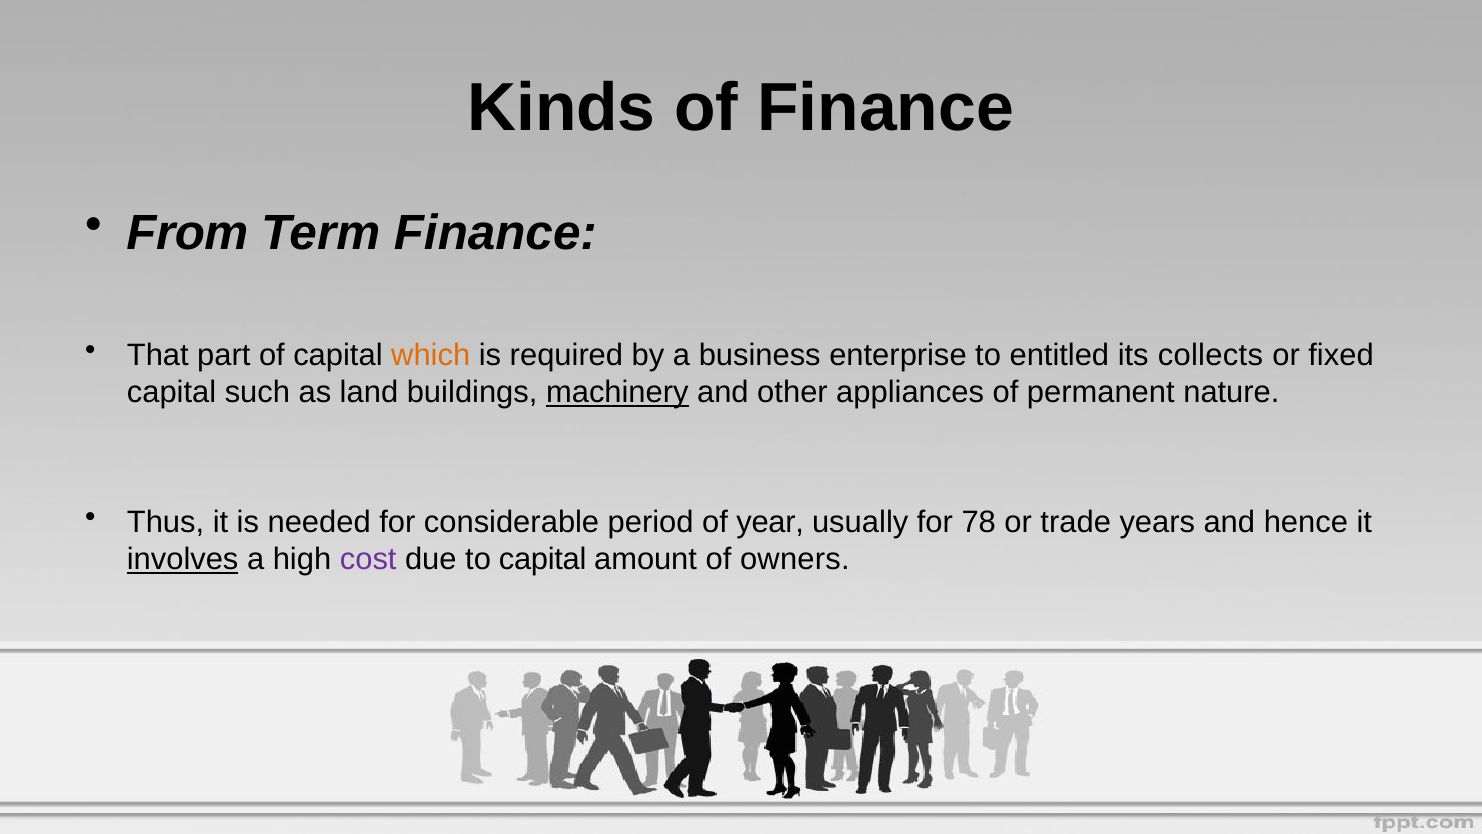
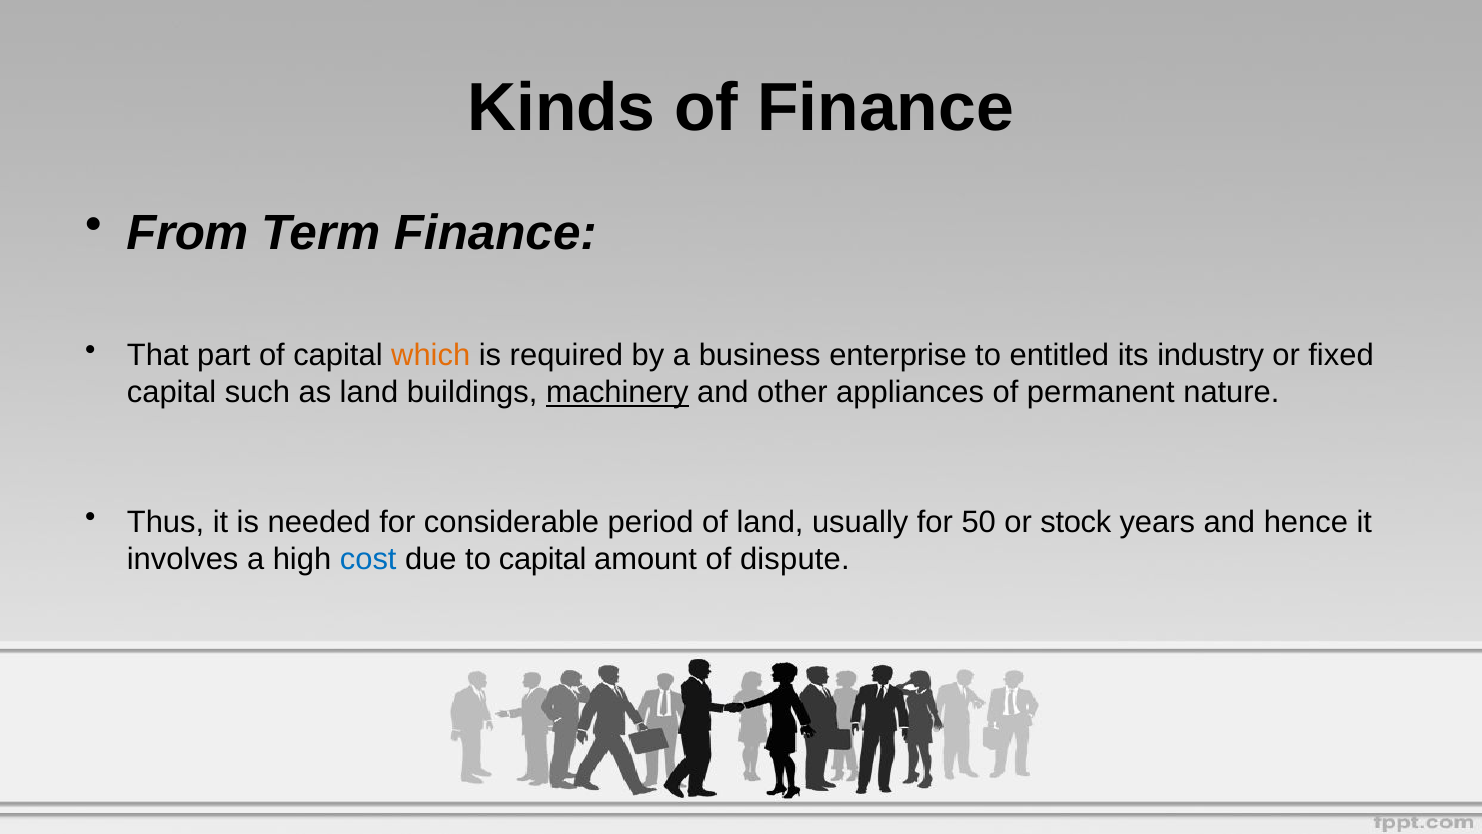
collects: collects -> industry
of year: year -> land
78: 78 -> 50
trade: trade -> stock
involves underline: present -> none
cost colour: purple -> blue
owners: owners -> dispute
